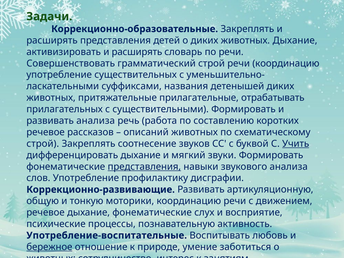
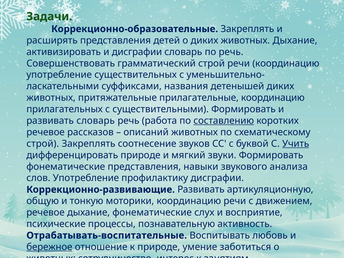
активизировать и расширять: расширять -> дисграфии
по речи: речи -> речь
прилагательные отрабатывать: отрабатывать -> координацию
развивать анализа: анализа -> словарь
составлению underline: none -> present
дифференцировать дыхание: дыхание -> природе
представления at (144, 167) underline: present -> none
Употребление-воспитательные: Употребление-воспитательные -> Отрабатывать-воспитательные
